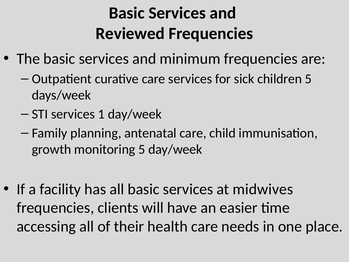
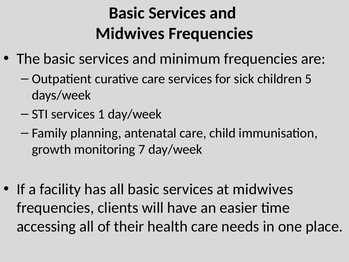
Reviewed at (130, 33): Reviewed -> Midwives
monitoring 5: 5 -> 7
